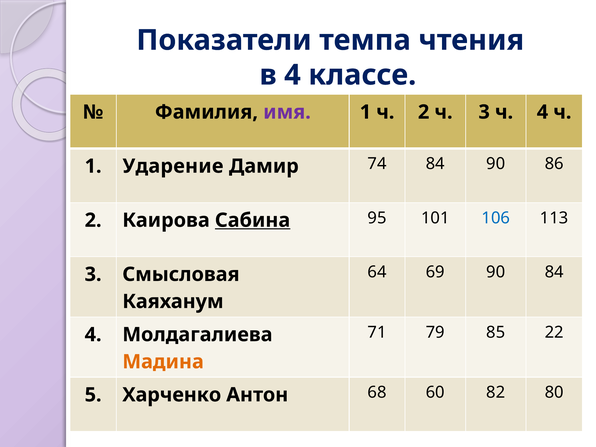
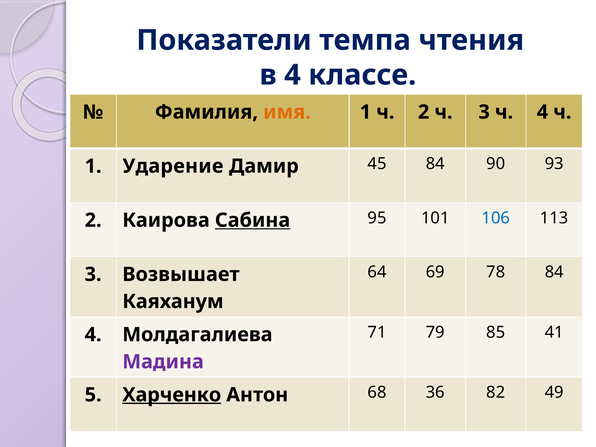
имя colour: purple -> orange
74: 74 -> 45
86: 86 -> 93
69 90: 90 -> 78
Смысловая: Смысловая -> Возвышает
22: 22 -> 41
Мадина colour: orange -> purple
Харченко underline: none -> present
60: 60 -> 36
80: 80 -> 49
